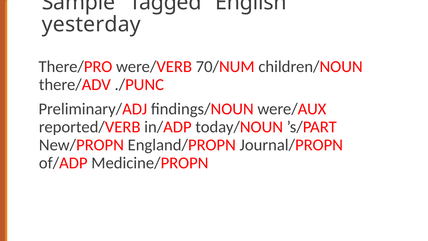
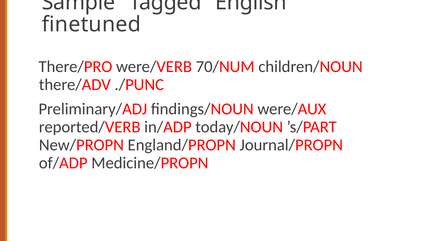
yesterday: yesterday -> finetuned
